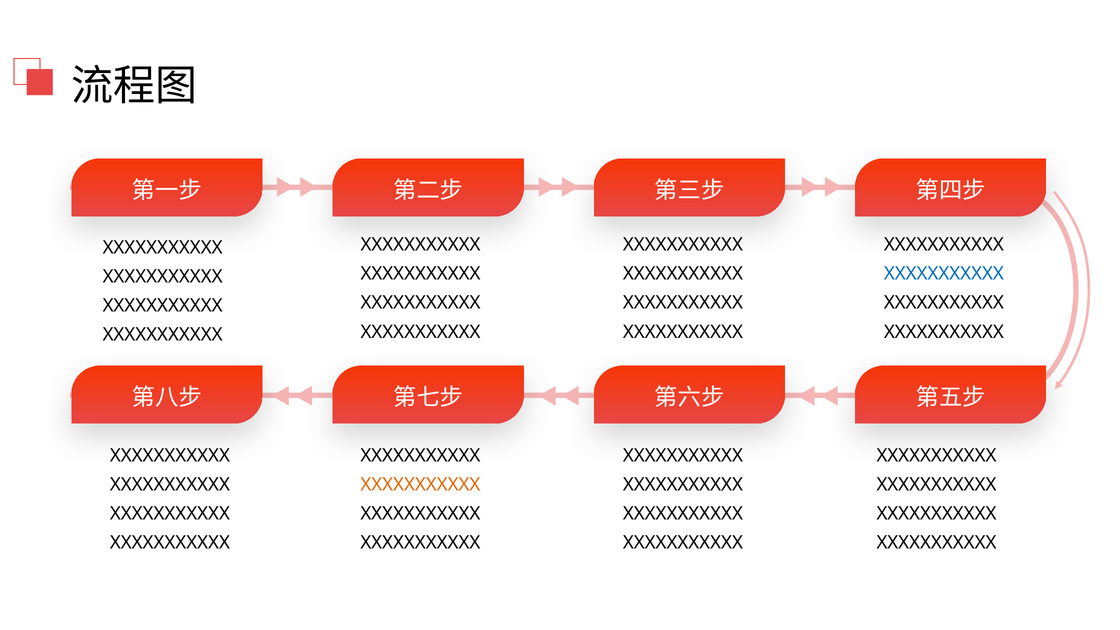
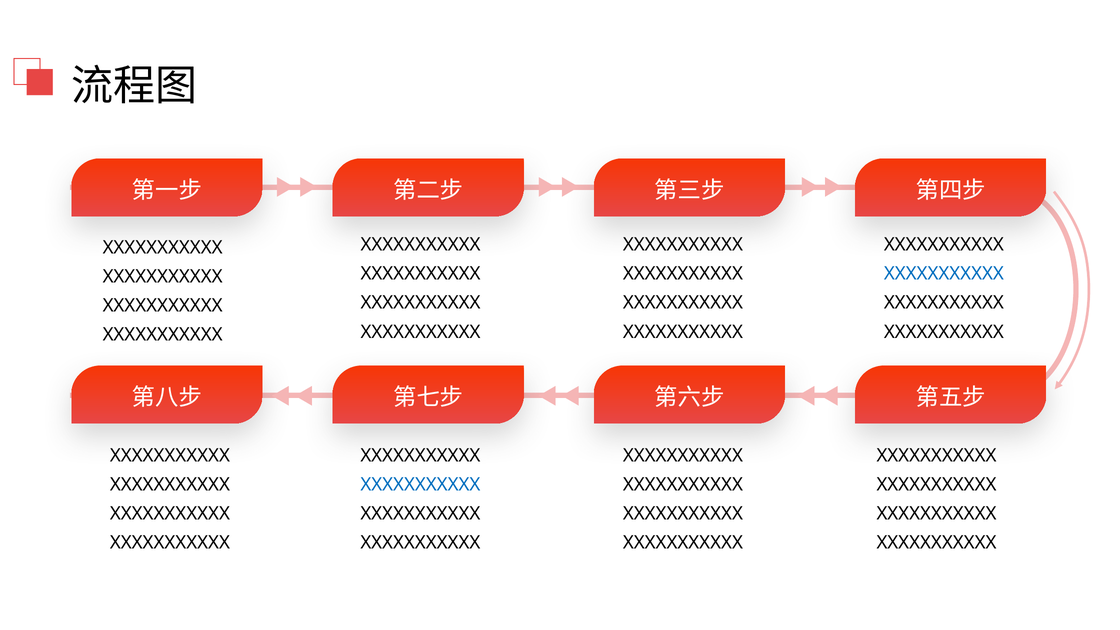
XXXXXXXXXXX at (420, 485) colour: orange -> blue
